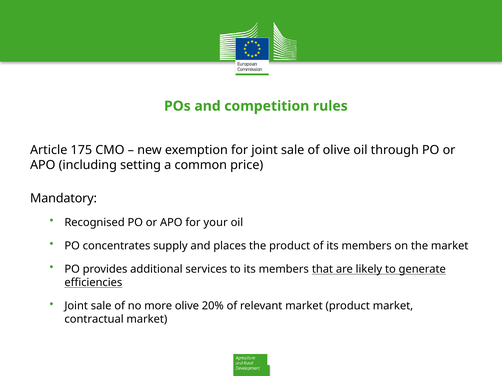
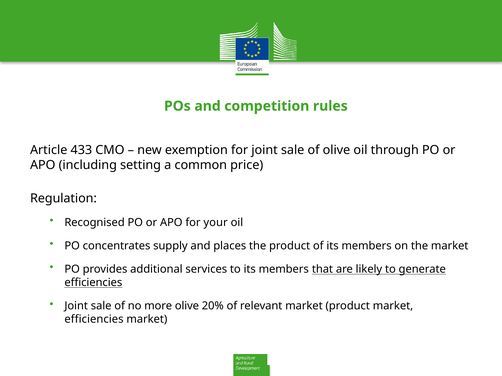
175: 175 -> 433
Mandatory: Mandatory -> Regulation
contractual at (94, 320): contractual -> efficiencies
